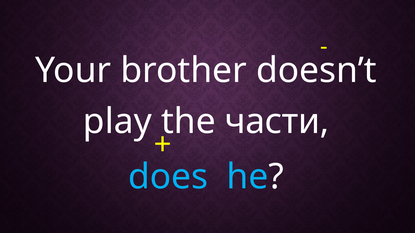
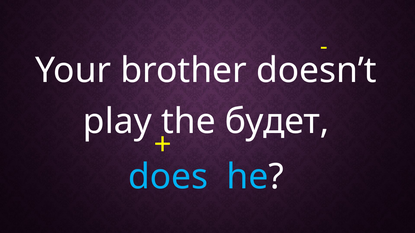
части: части -> будет
